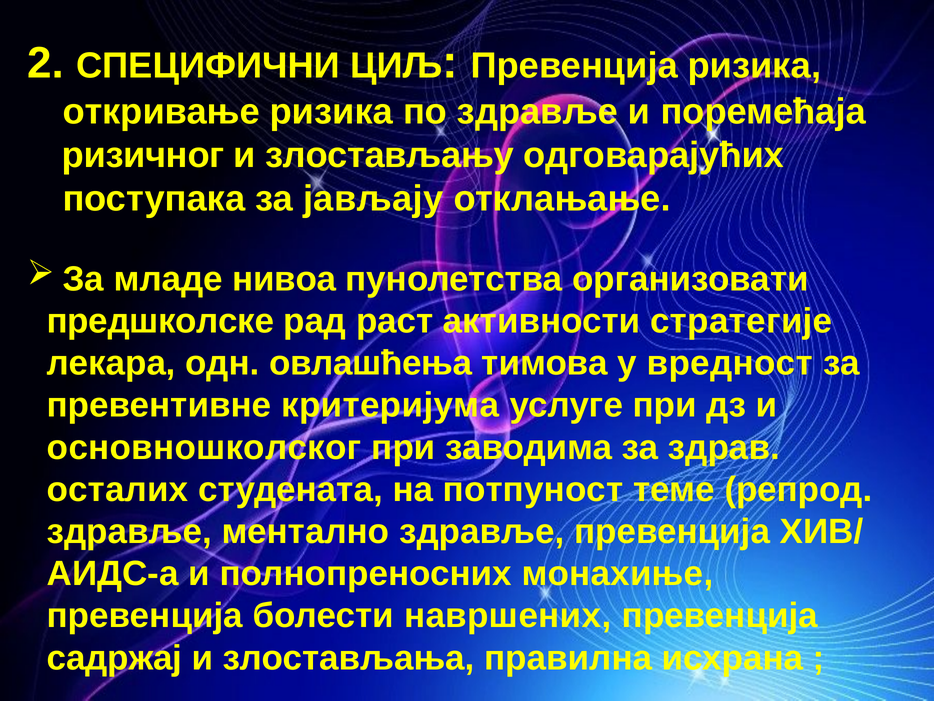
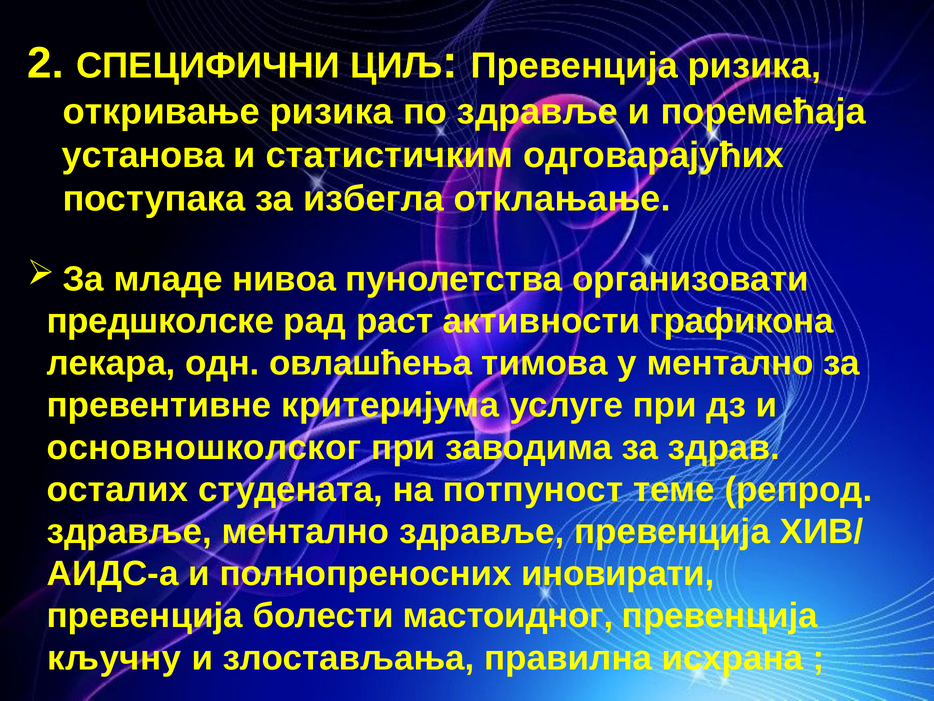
ризичног: ризичног -> установа
злостављању: злостављању -> статистичким
јављају: јављају -> избегла
стратегије: стратегије -> графикона
у вредност: вредност -> ментално
монахиње: монахиње -> иновирати
навршених: навршених -> мастоидног
садржај: садржај -> кључну
